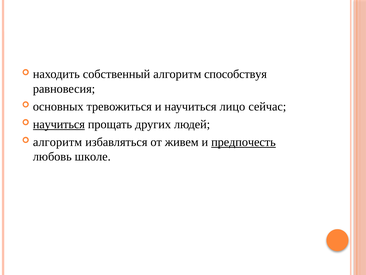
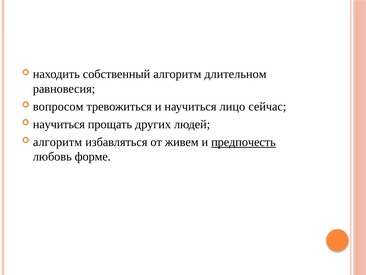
способствуя: способствуя -> длительном
основных: основных -> вопросом
научиться at (59, 124) underline: present -> none
школе: школе -> форме
